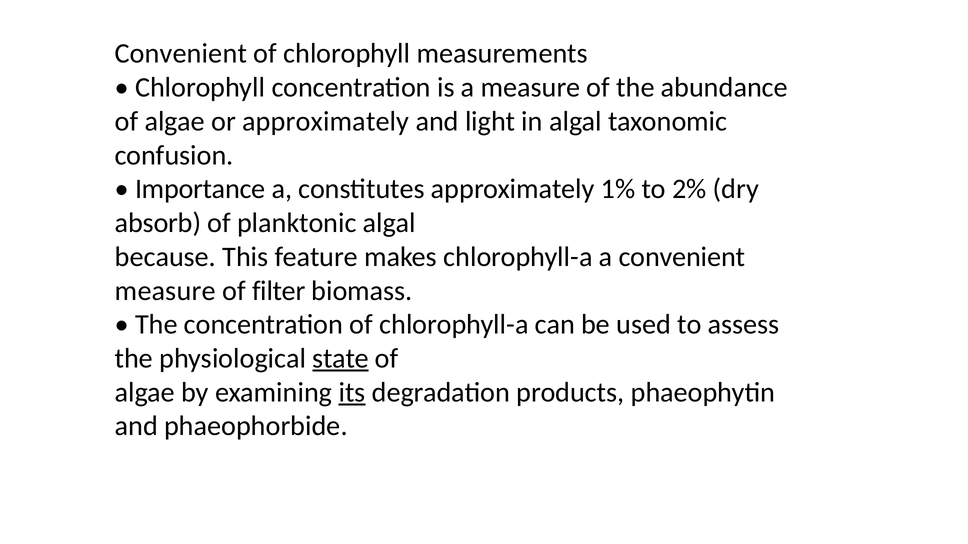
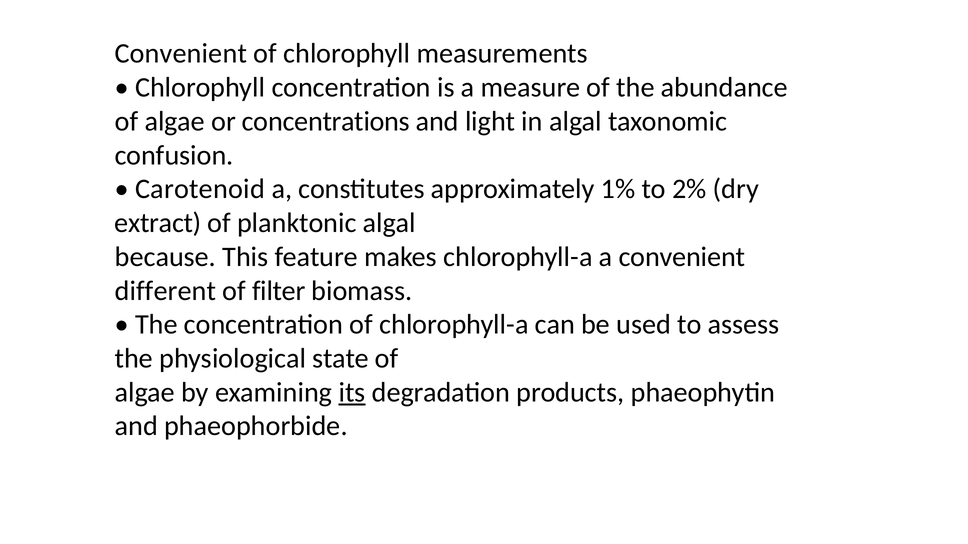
or approximately: approximately -> concentrations
Importance: Importance -> Carotenoid
absorb: absorb -> extract
measure at (165, 291): measure -> different
state underline: present -> none
